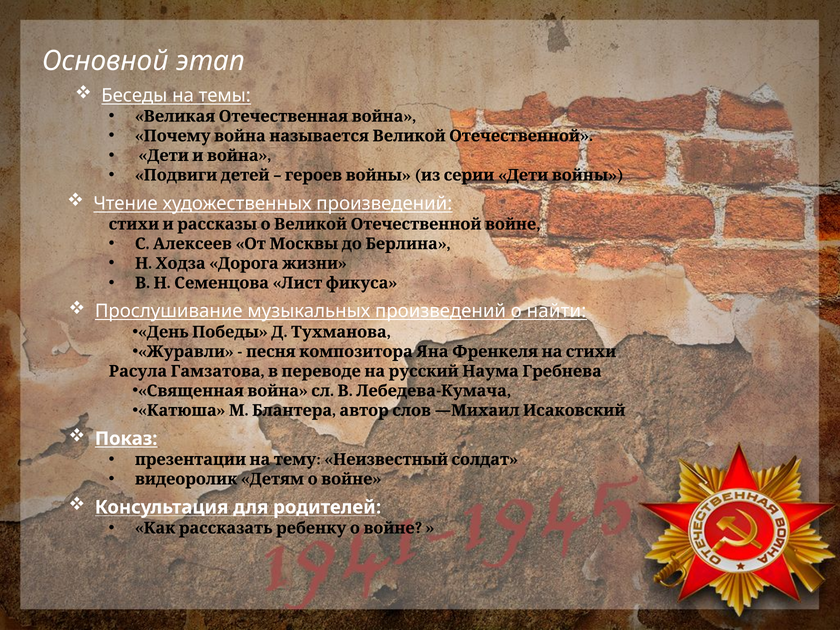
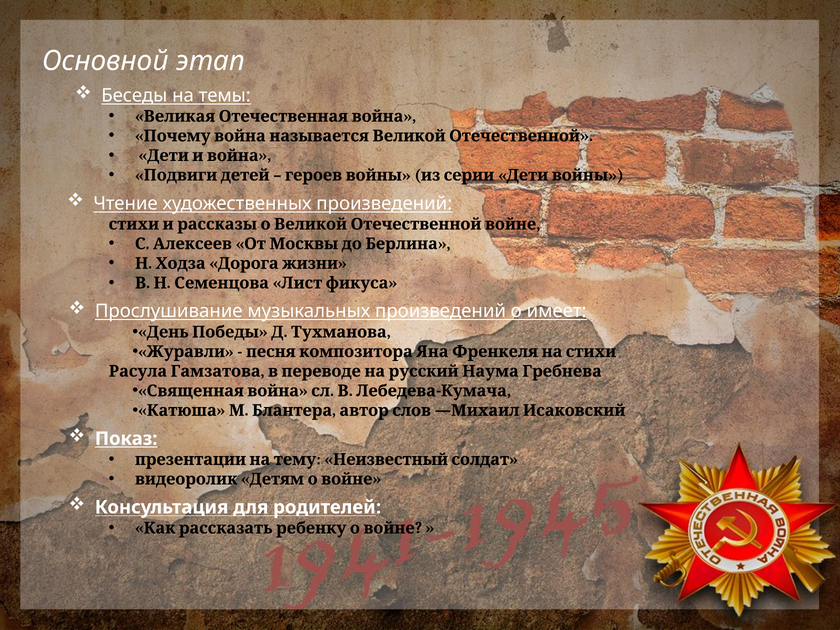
найти: найти -> имеет
